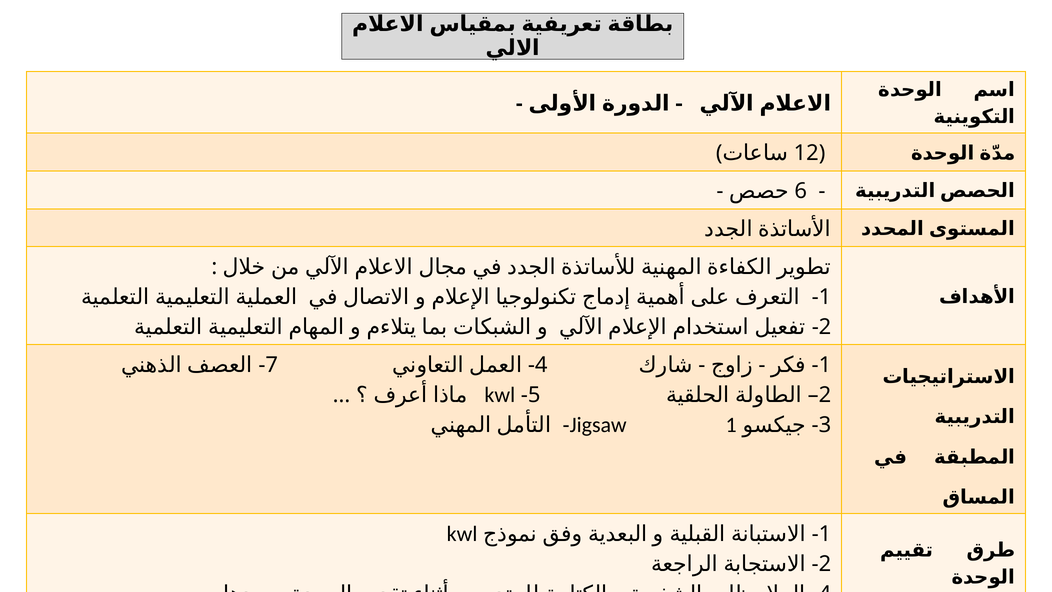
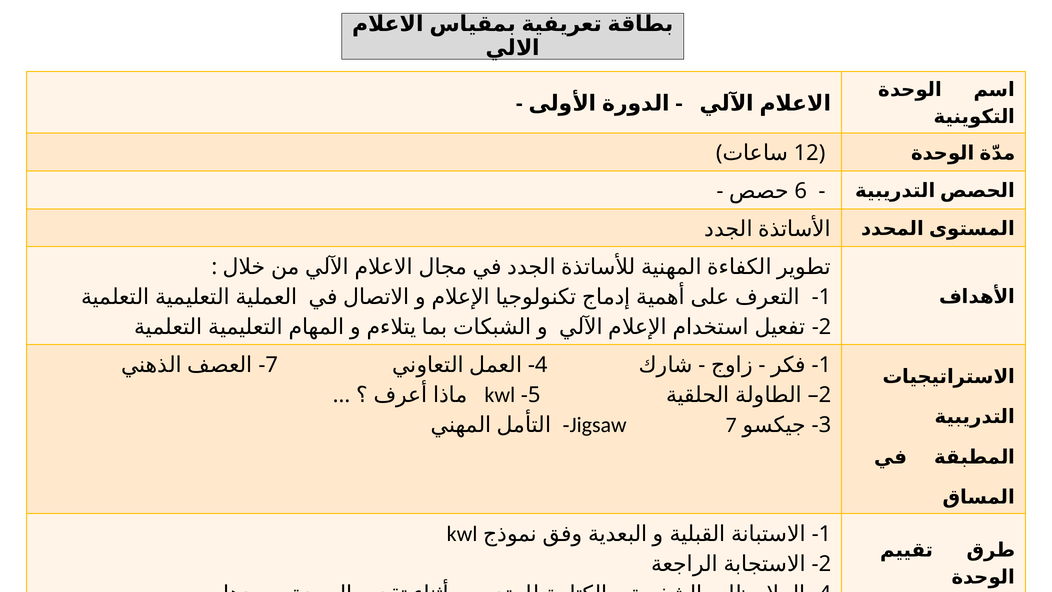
Jigsaw 1: 1 -> 7
